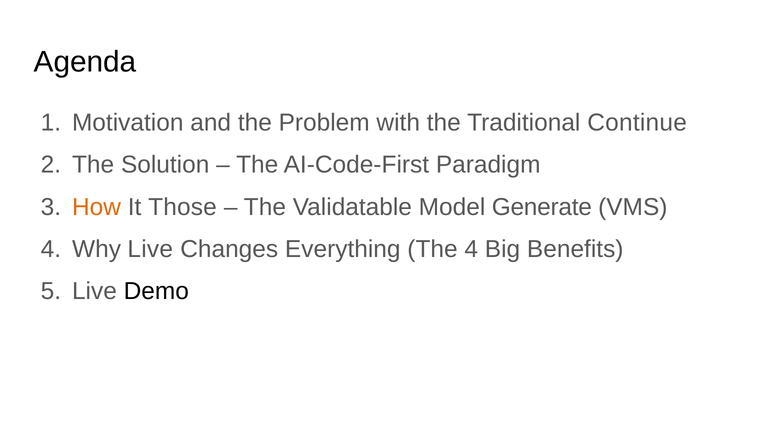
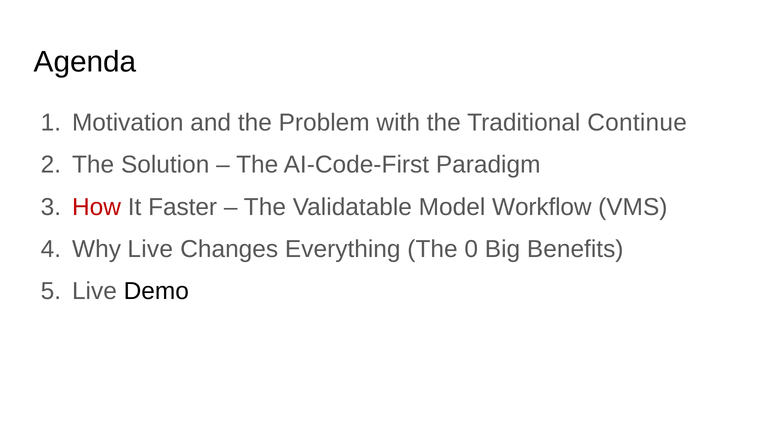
How colour: orange -> red
Those: Those -> Faster
Generate: Generate -> Workflow
The 4: 4 -> 0
